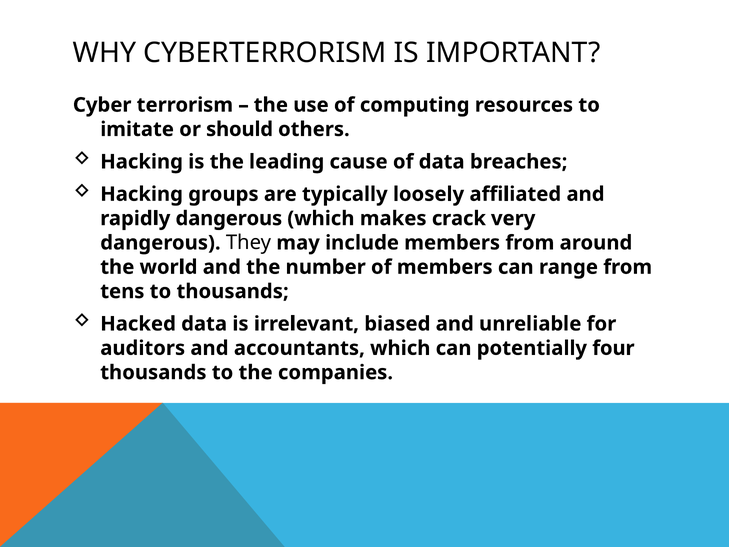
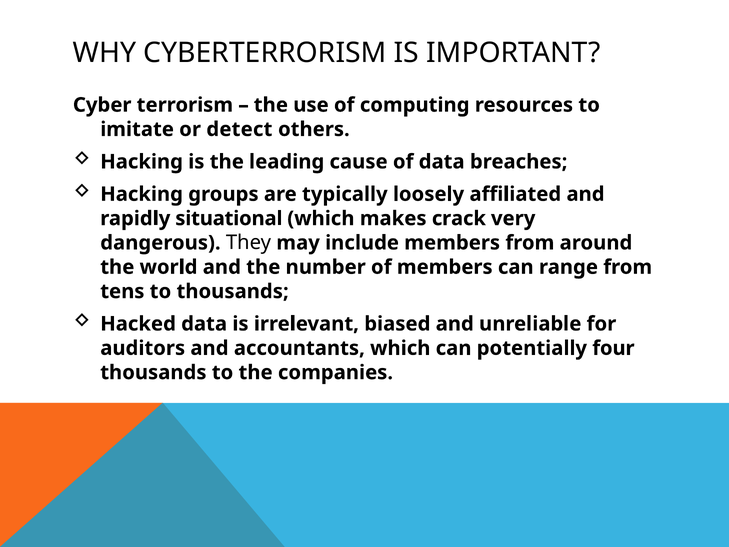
should: should -> detect
rapidly dangerous: dangerous -> situational
